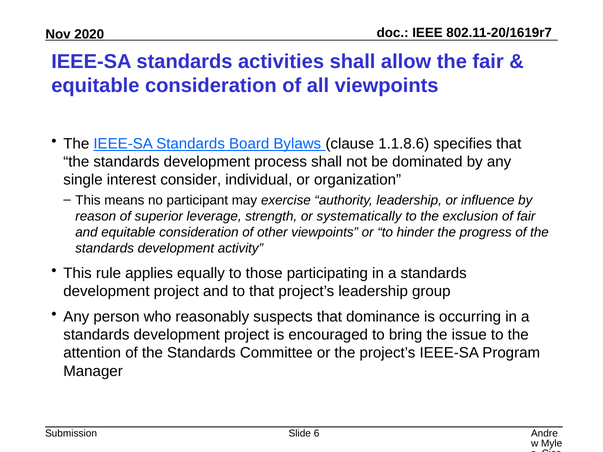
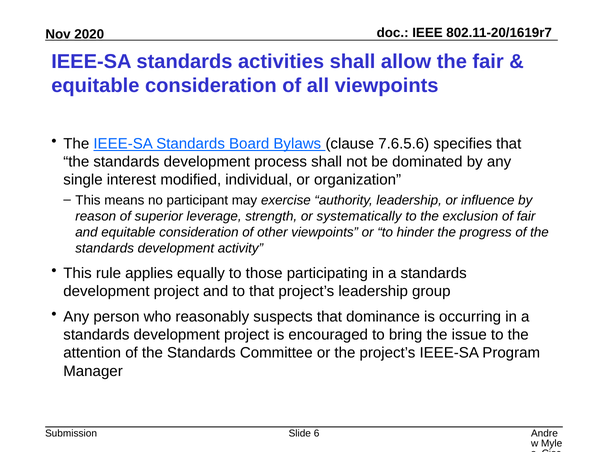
1.1.8.6: 1.1.8.6 -> 7.6.5.6
consider: consider -> modified
